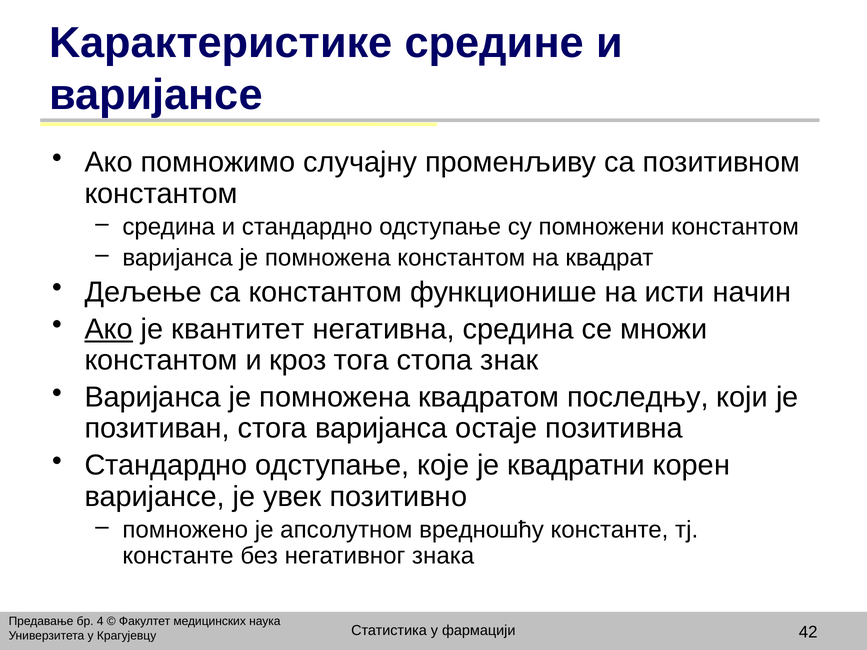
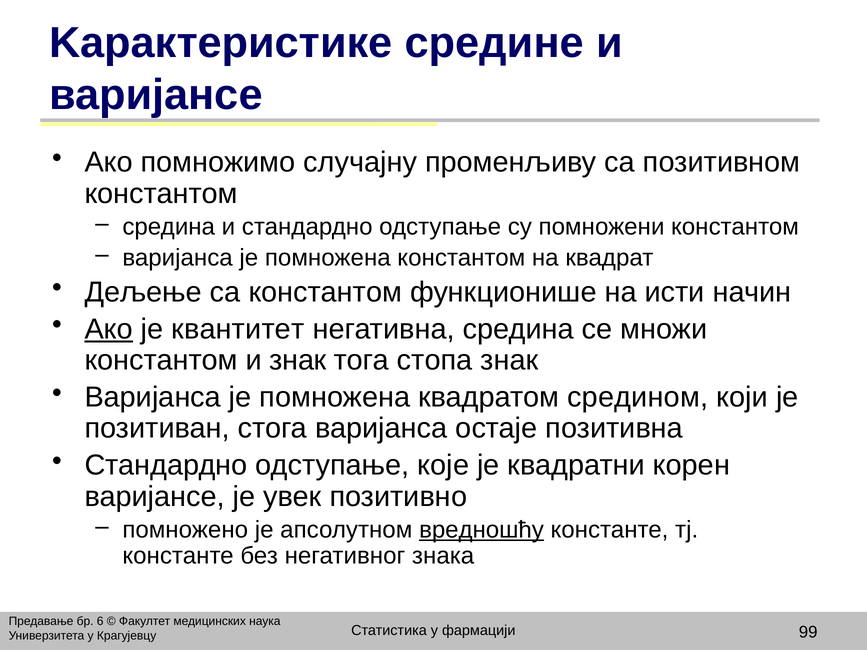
и кроз: кроз -> знак
последњу: последњу -> средином
вредношћу underline: none -> present
4: 4 -> 6
42: 42 -> 99
